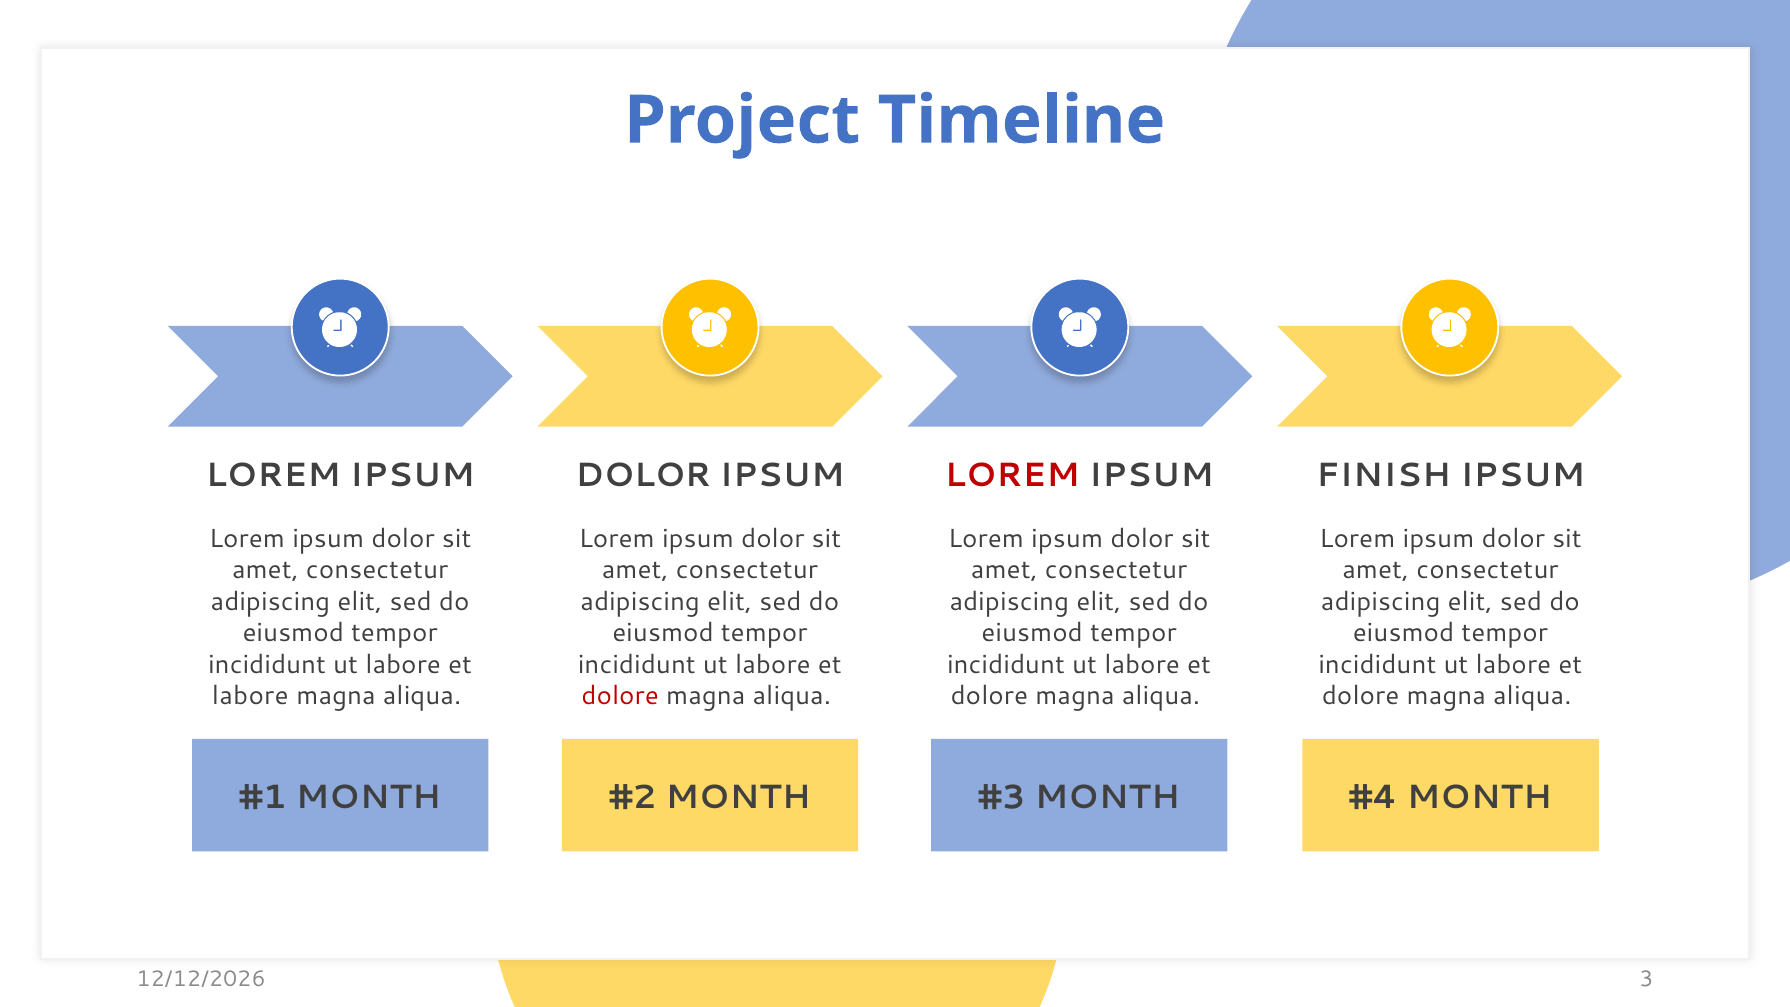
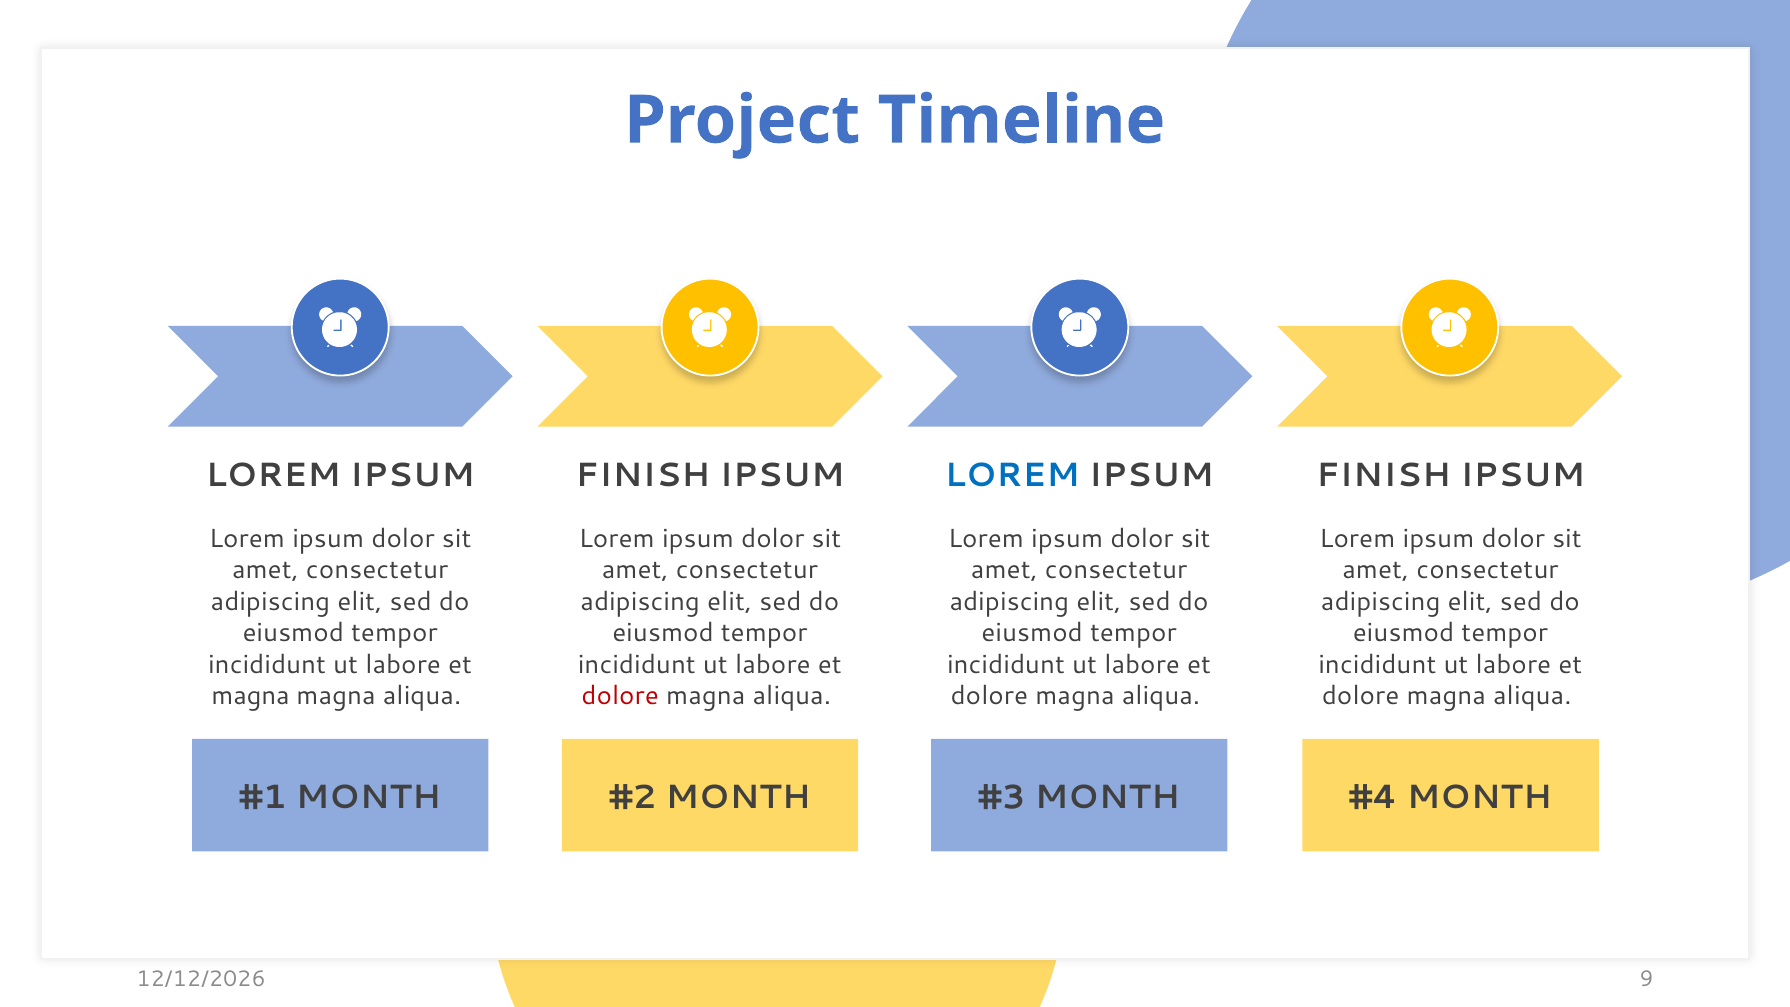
DOLOR at (643, 476): DOLOR -> FINISH
LOREM at (1012, 476) colour: red -> blue
labore at (250, 696): labore -> magna
3: 3 -> 9
